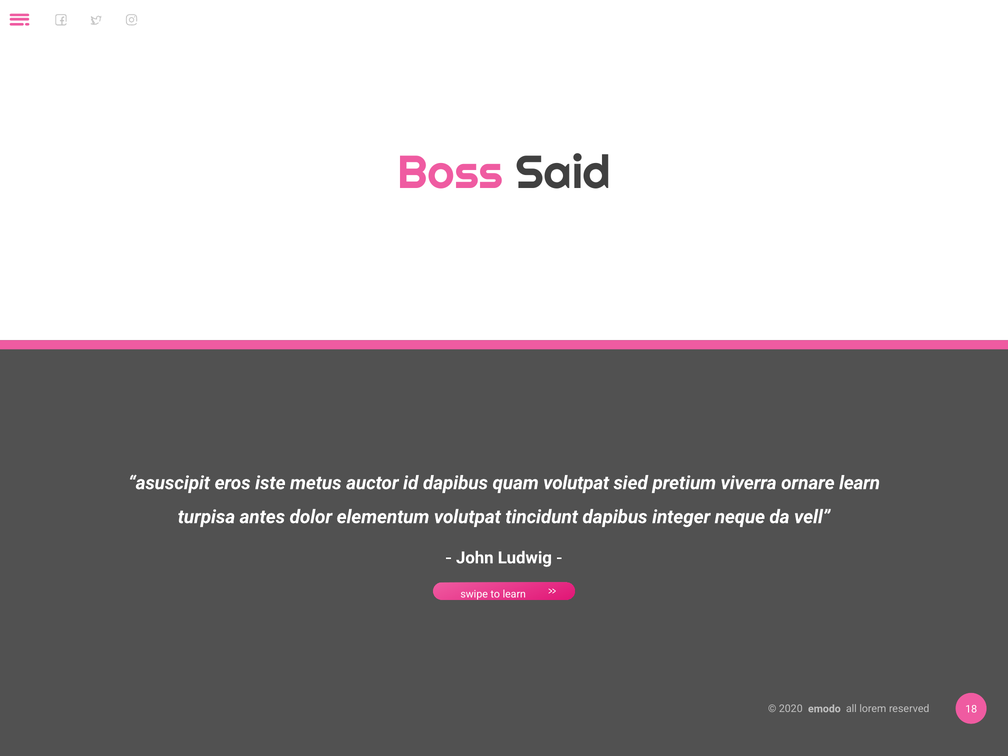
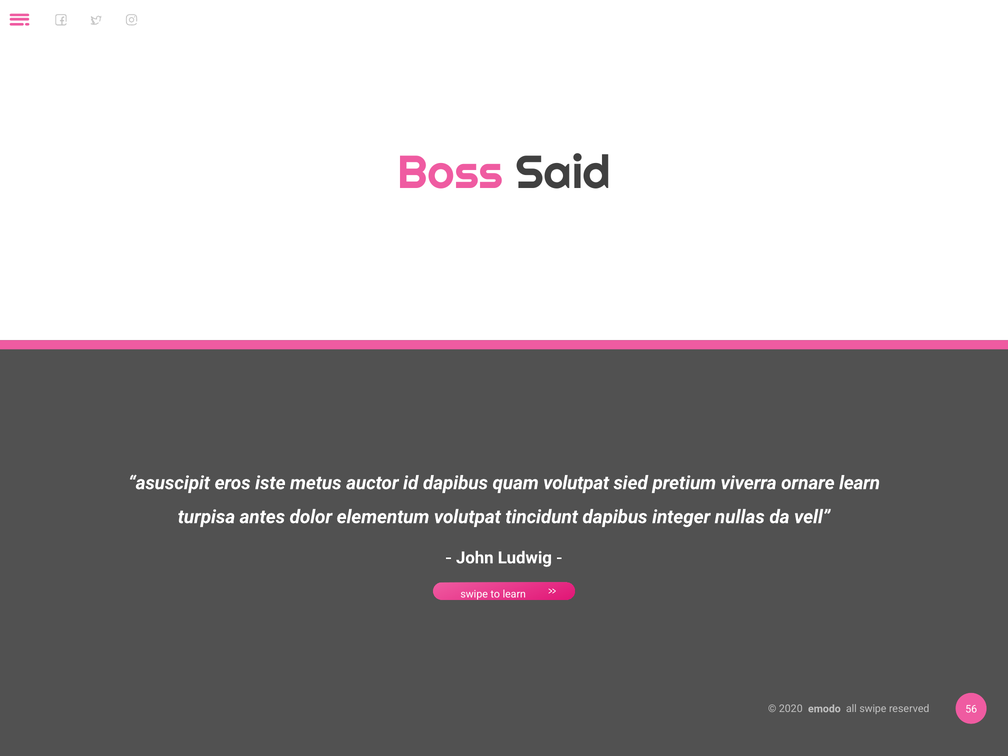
neque: neque -> nullas
all lorem: lorem -> swipe
18: 18 -> 56
